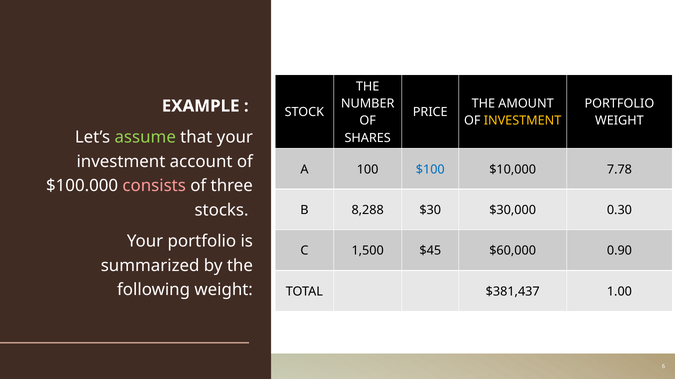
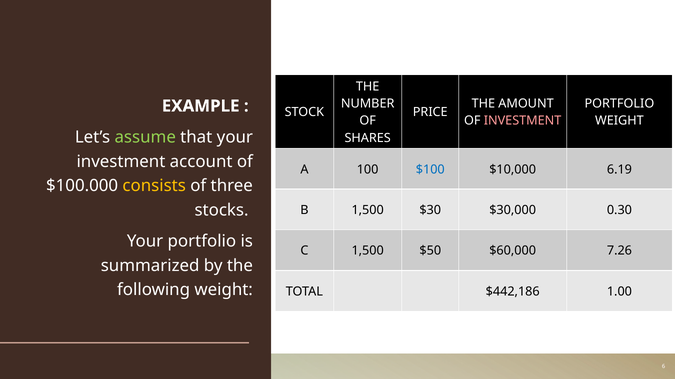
INVESTMENT at (523, 121) colour: yellow -> pink
7.78: 7.78 -> 6.19
consists colour: pink -> yellow
B 8,288: 8,288 -> 1,500
$45: $45 -> $50
0.90: 0.90 -> 7.26
$381,437: $381,437 -> $442,186
